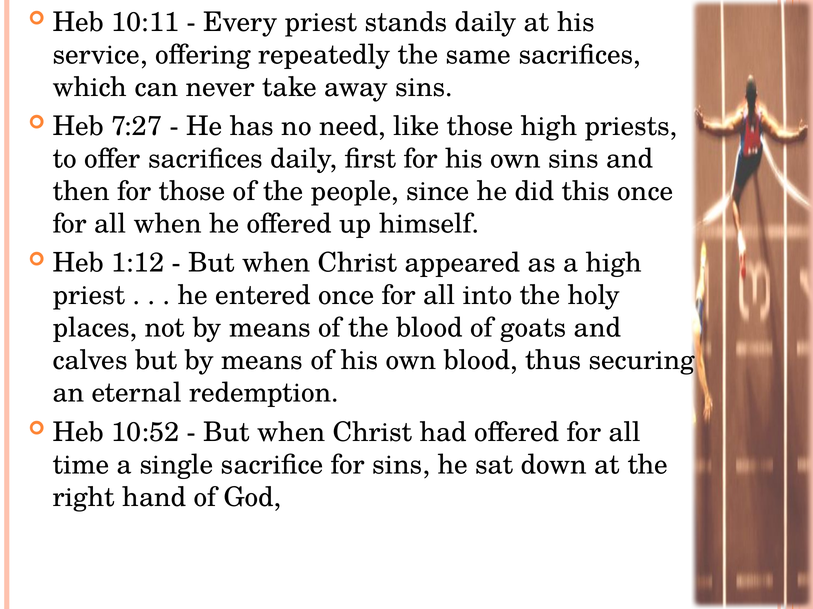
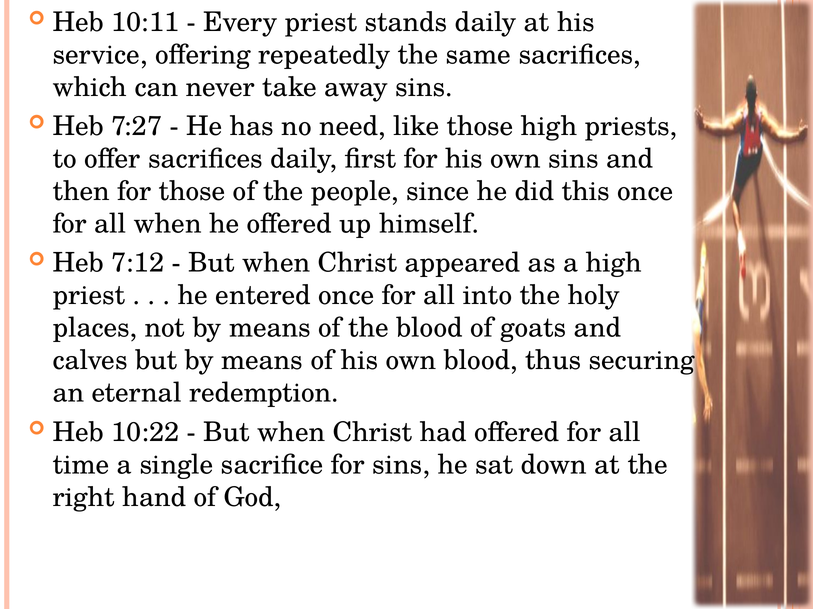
1:12: 1:12 -> 7:12
10:52: 10:52 -> 10:22
